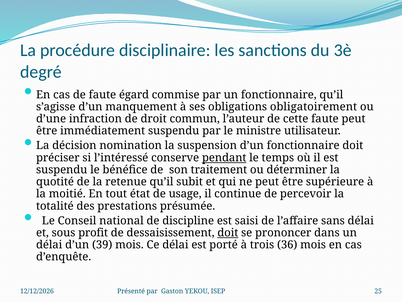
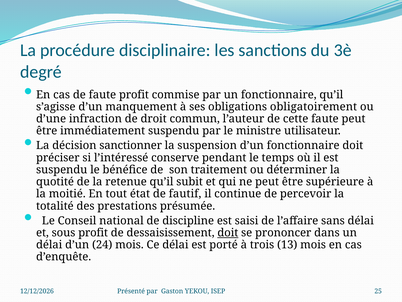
faute égard: égard -> profit
nomination: nomination -> sanctionner
pendant underline: present -> none
usage: usage -> fautif
39: 39 -> 24
36: 36 -> 13
